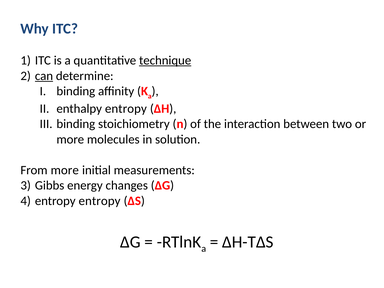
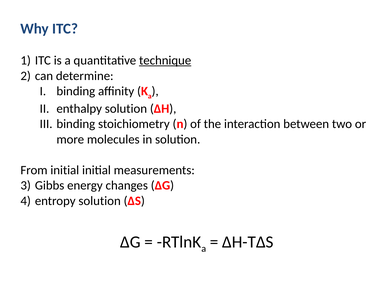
can underline: present -> none
enthalpy entropy: entropy -> solution
From more: more -> initial
entropy entropy: entropy -> solution
